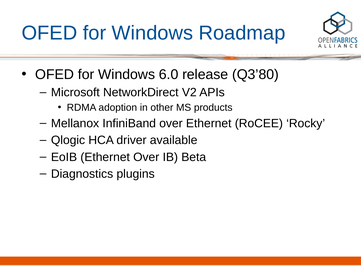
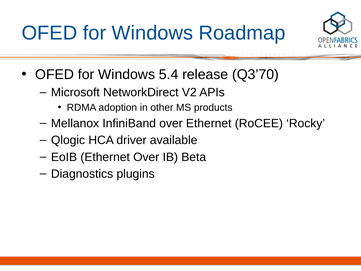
6.0: 6.0 -> 5.4
Q3’80: Q3’80 -> Q3’70
